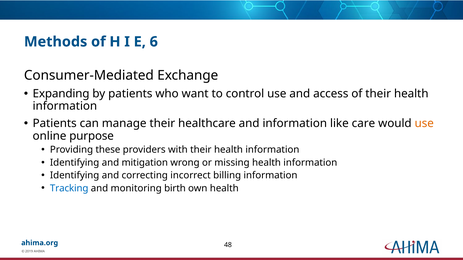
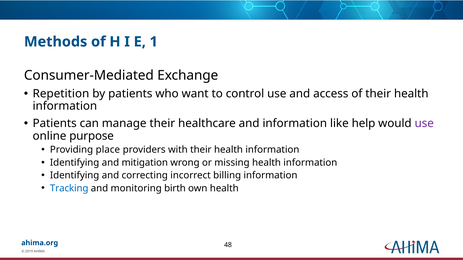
6: 6 -> 1
Expanding: Expanding -> Repetition
care: care -> help
use at (424, 124) colour: orange -> purple
these: these -> place
